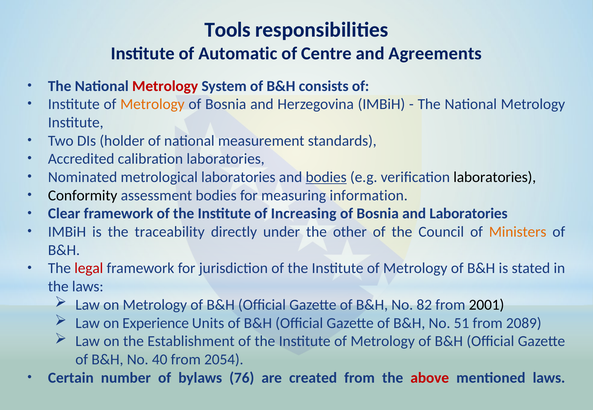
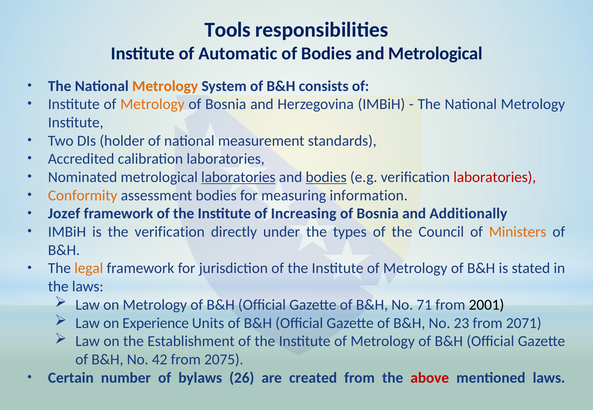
of Centre: Centre -> Bodies
and Agreements: Agreements -> Metrological
Metrology at (165, 86) colour: red -> orange
laboratories at (238, 177) underline: none -> present
laboratories at (495, 177) colour: black -> red
Conformity colour: black -> orange
Clear: Clear -> Jozef
and Laboratories: Laboratories -> Additionally
the traceability: traceability -> verification
other: other -> types
legal colour: red -> orange
82: 82 -> 71
51: 51 -> 23
2089: 2089 -> 2071
40: 40 -> 42
2054: 2054 -> 2075
76: 76 -> 26
